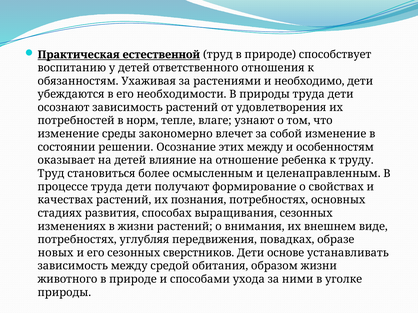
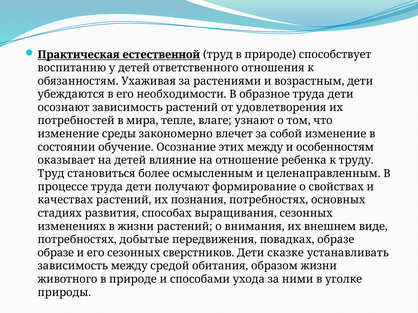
необходимо: необходимо -> возрастным
В природы: природы -> образное
норм: норм -> мира
решении: решении -> обучение
углубляя: углубляя -> добытые
новых at (56, 253): новых -> образе
основе: основе -> сказке
